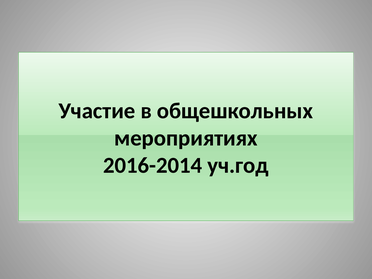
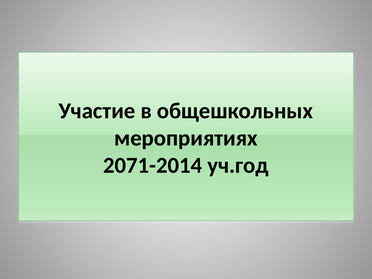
2016-2014: 2016-2014 -> 2071-2014
